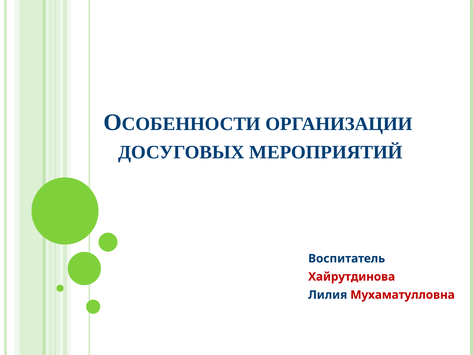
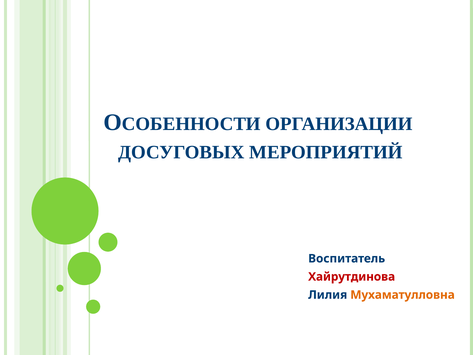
Мухаматулловна colour: red -> orange
